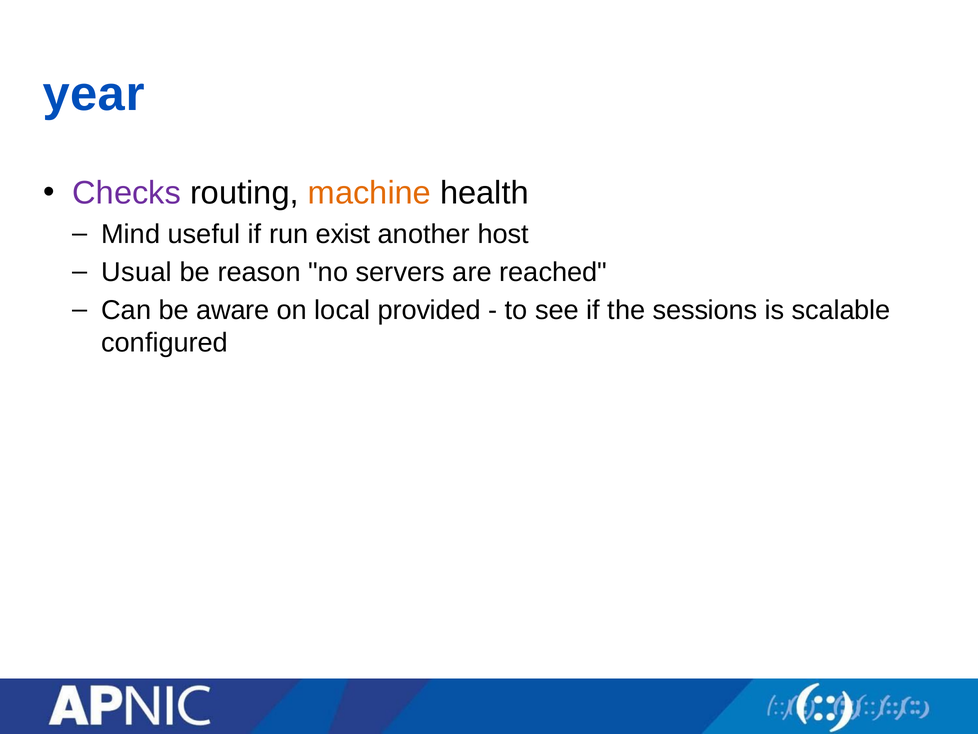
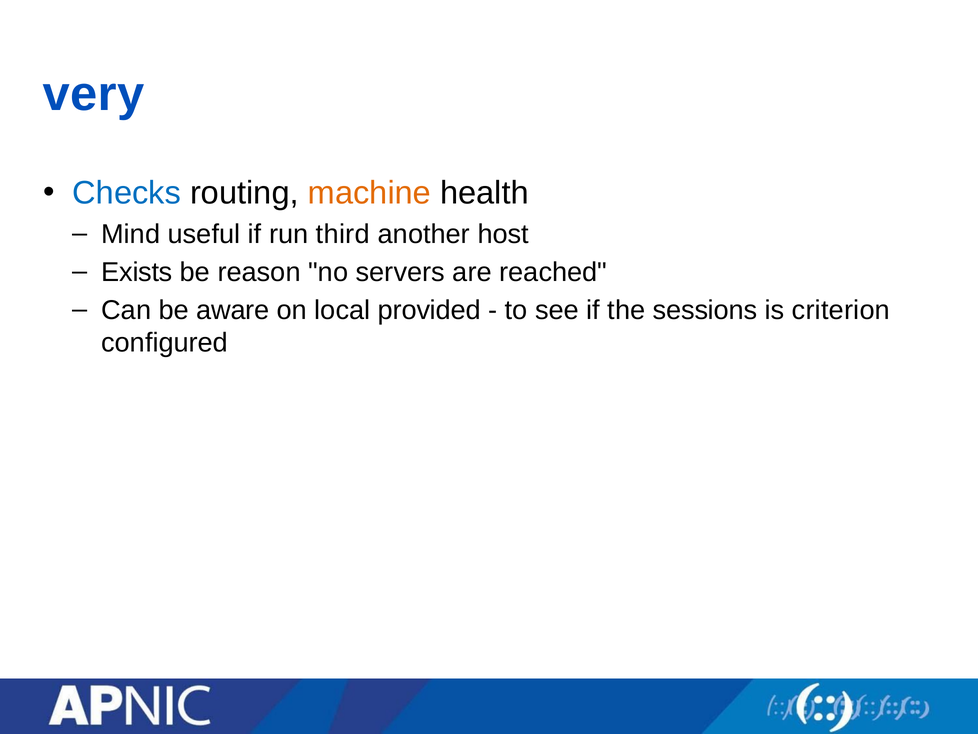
year: year -> very
Checks colour: purple -> blue
exist: exist -> third
Usual: Usual -> Exists
scalable: scalable -> criterion
